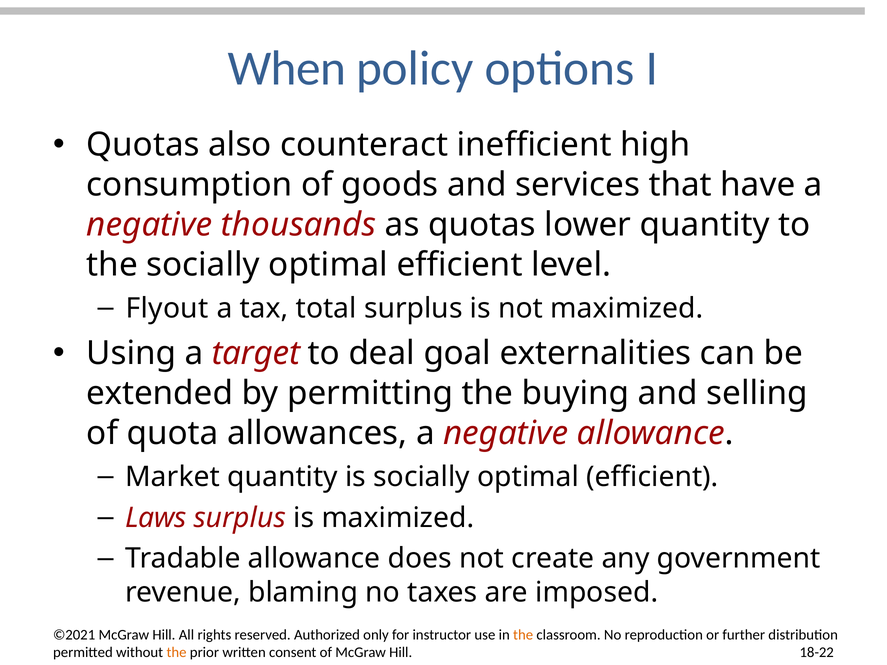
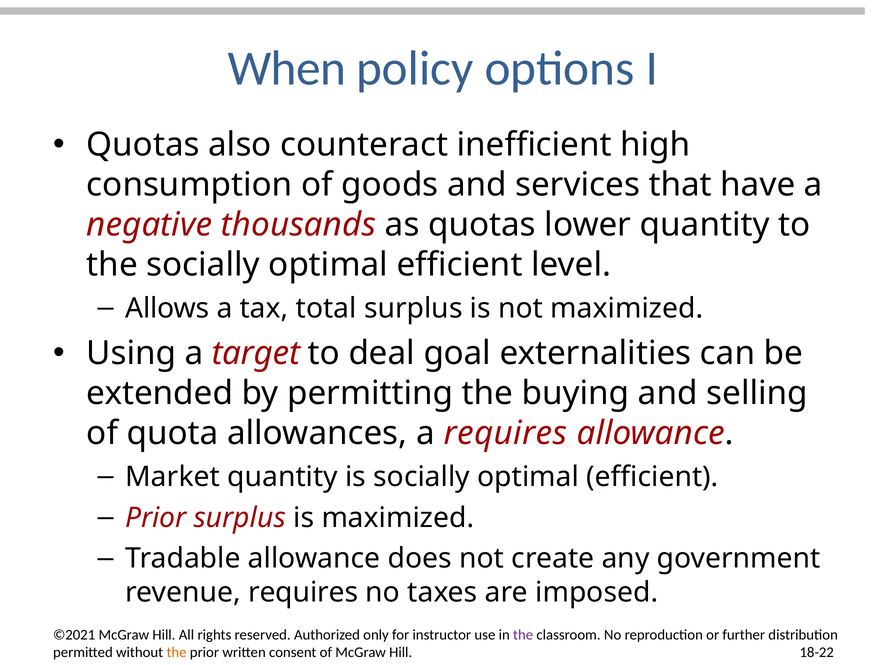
Flyout: Flyout -> Allows
allowances a negative: negative -> requires
Laws at (156, 518): Laws -> Prior
revenue blaming: blaming -> requires
the at (523, 635) colour: orange -> purple
